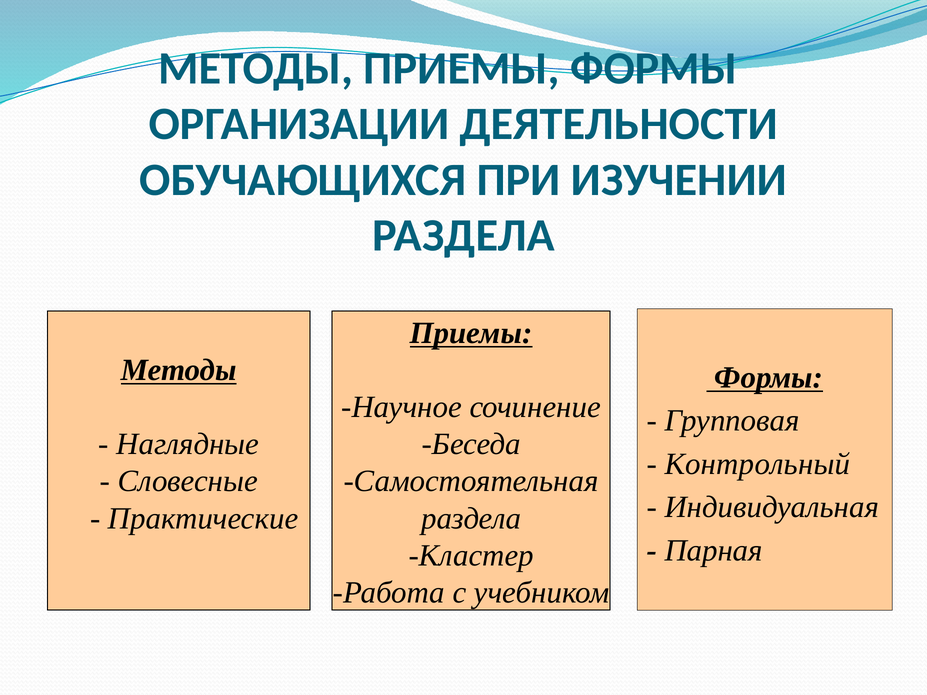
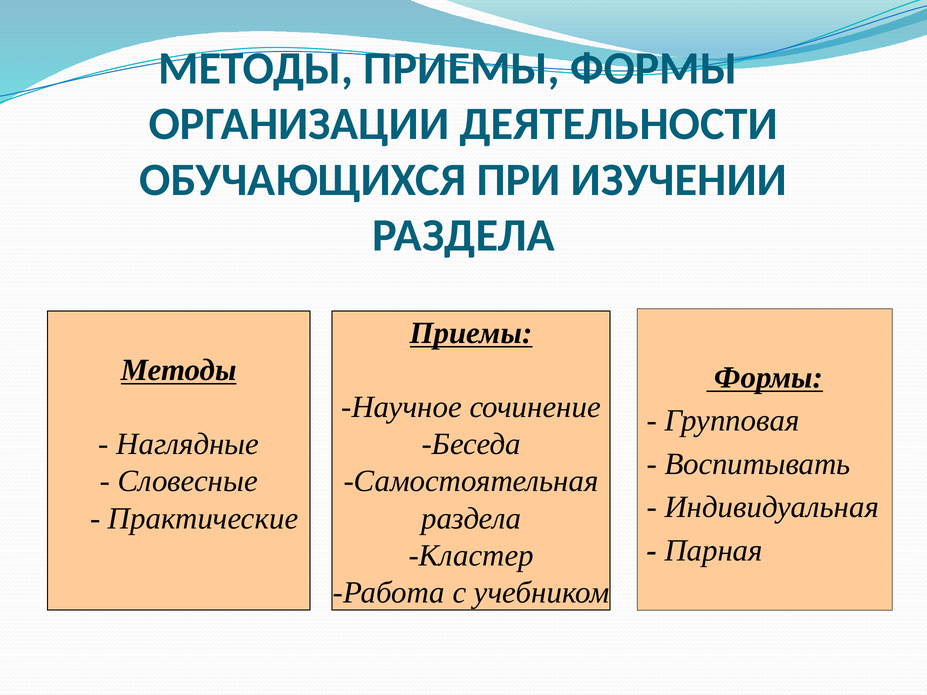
Контрольный: Контрольный -> Воспитывать
